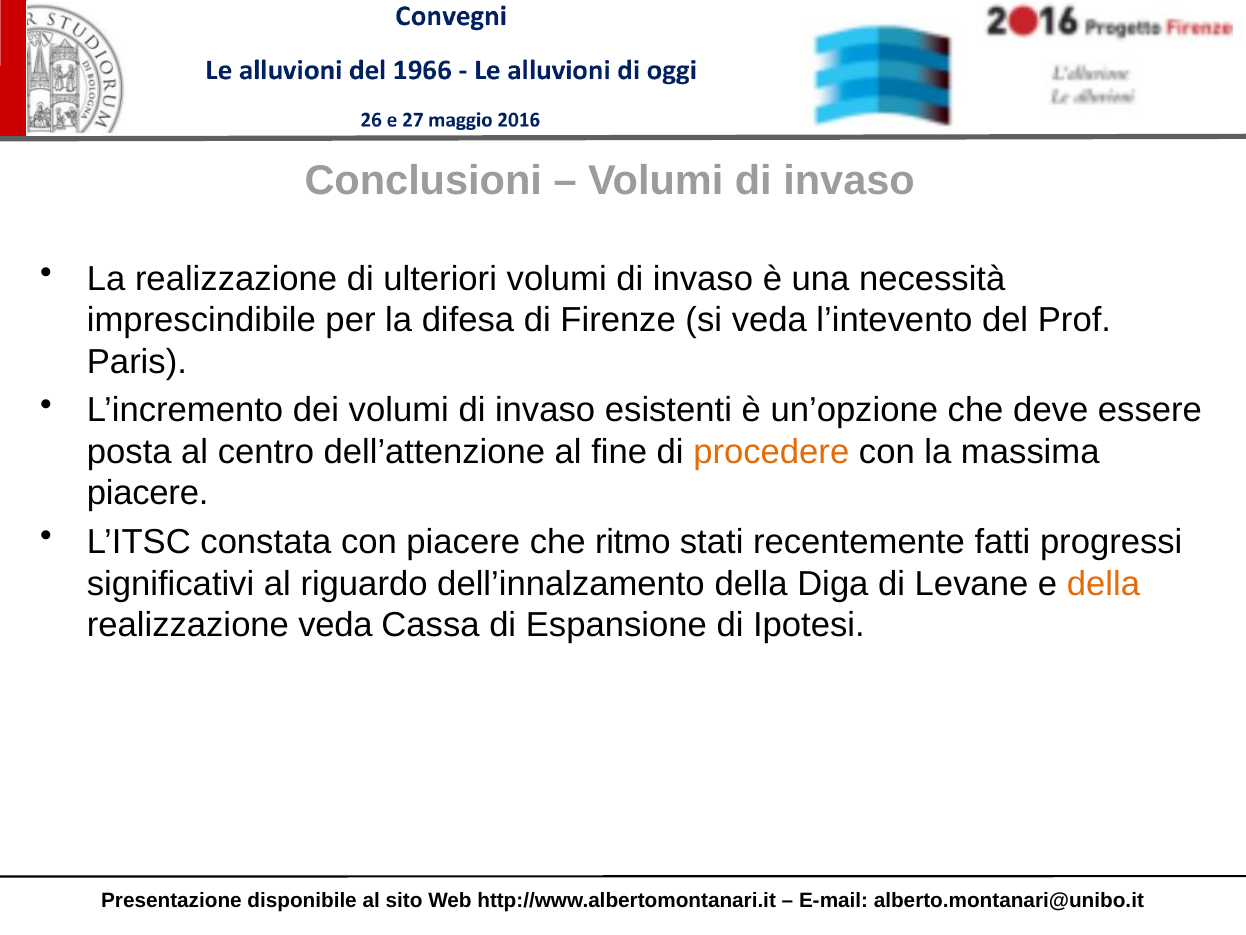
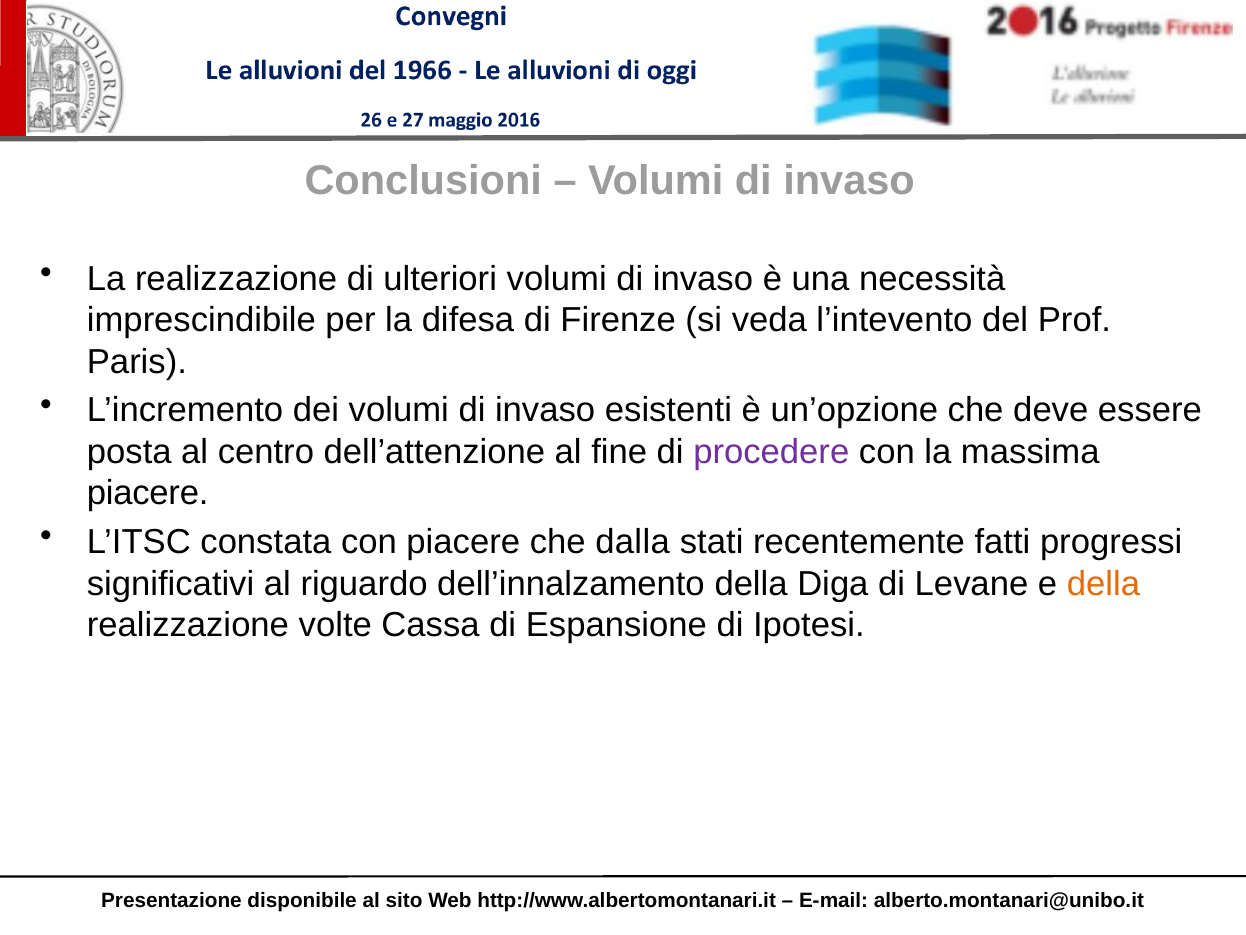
procedere colour: orange -> purple
ritmo: ritmo -> dalla
realizzazione veda: veda -> volte
